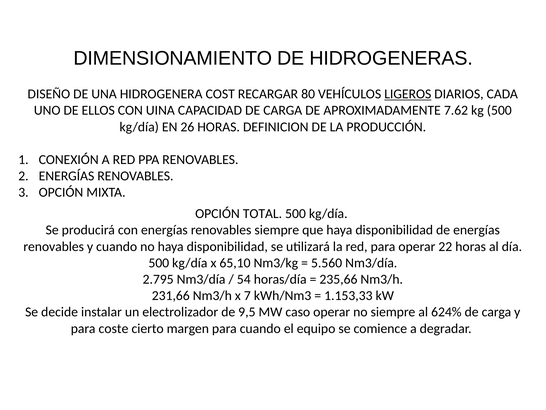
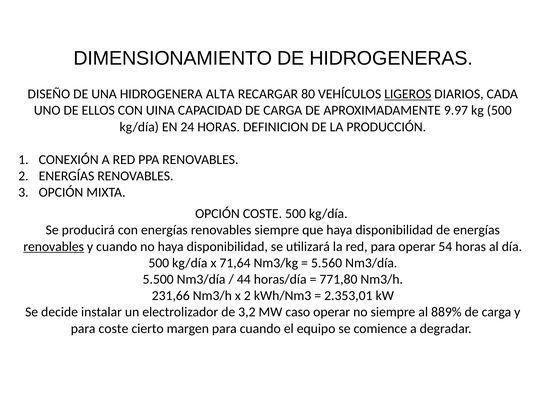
COST: COST -> ALTA
7.62: 7.62 -> 9.97
26: 26 -> 24
OPCIÓN TOTAL: TOTAL -> COSTE
renovables at (54, 246) underline: none -> present
22: 22 -> 54
65,10: 65,10 -> 71,64
2.795: 2.795 -> 5.500
54: 54 -> 44
235,66: 235,66 -> 771,80
x 7: 7 -> 2
1.153,33: 1.153,33 -> 2.353,01
9,5: 9,5 -> 3,2
624%: 624% -> 889%
